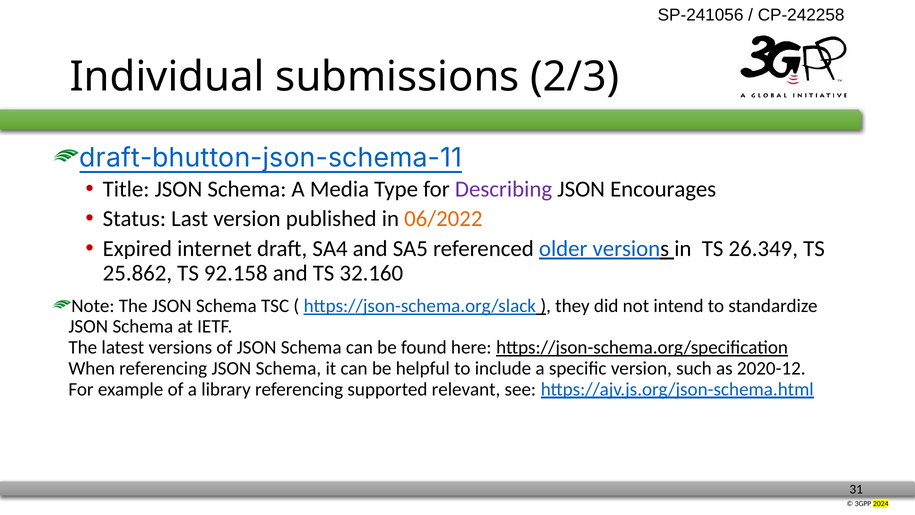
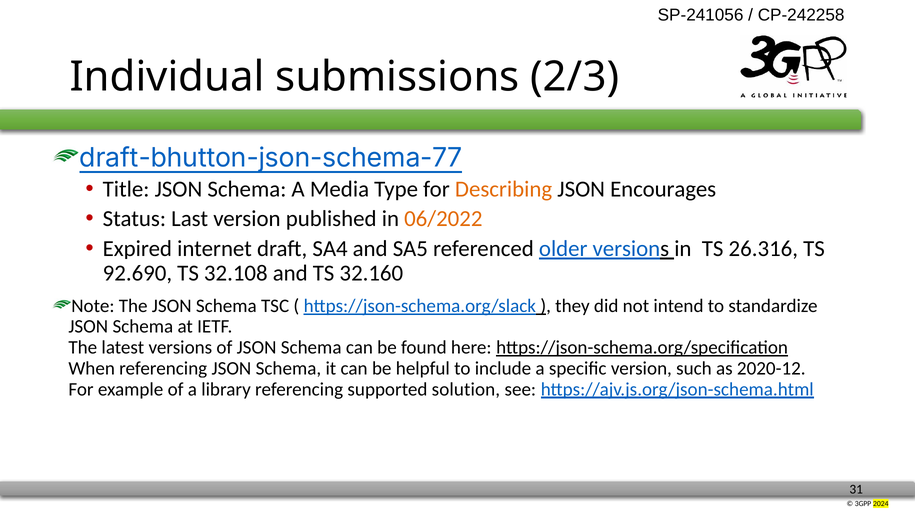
draft-bhutton-json-schema-11: draft-bhutton-json-schema-11 -> draft-bhutton-json-schema-77
Describing colour: purple -> orange
26.349: 26.349 -> 26.316
25.862: 25.862 -> 92.690
92.158: 92.158 -> 32.108
relevant: relevant -> solution
